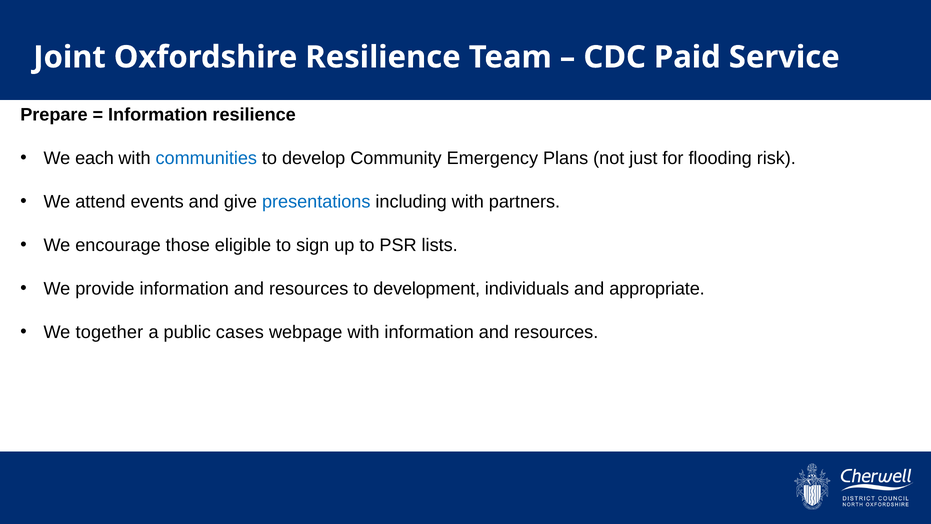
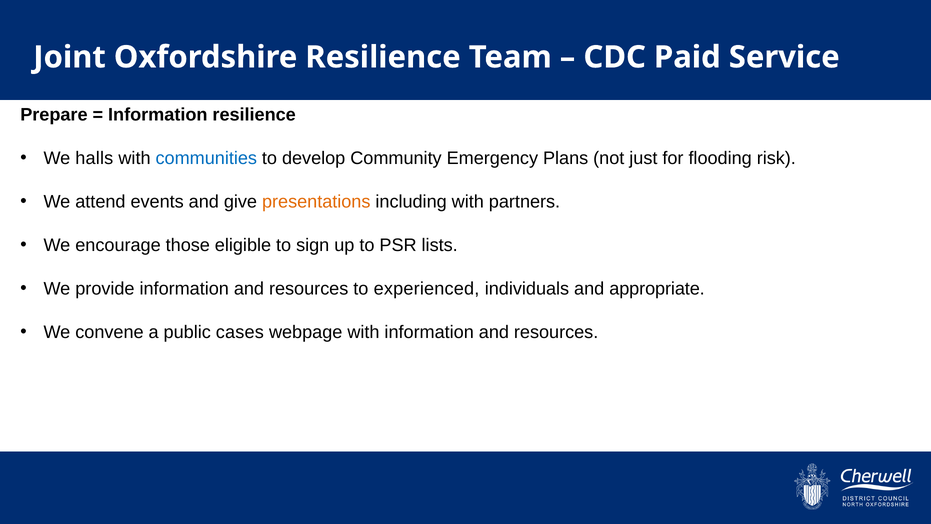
each: each -> halls
presentations colour: blue -> orange
development: development -> experienced
together: together -> convene
